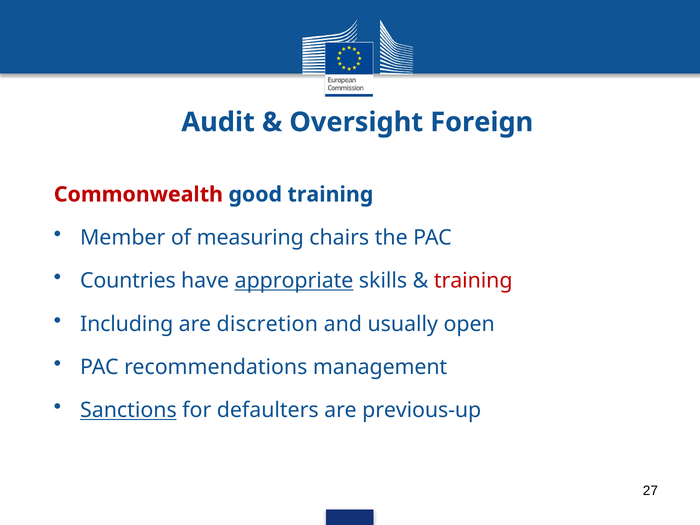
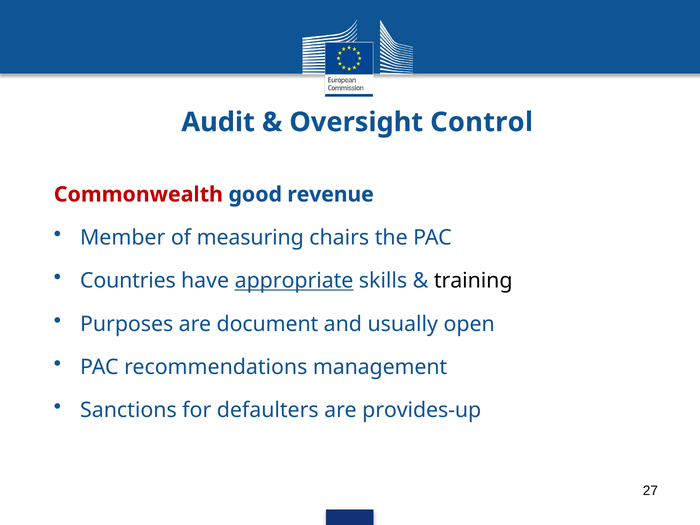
Foreign: Foreign -> Control
good training: training -> revenue
training at (473, 281) colour: red -> black
Including: Including -> Purposes
discretion: discretion -> document
Sanctions underline: present -> none
previous-up: previous-up -> provides-up
